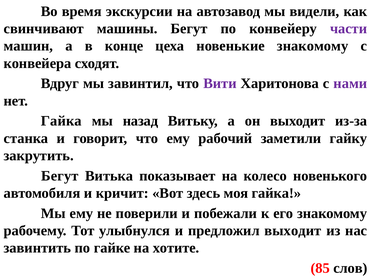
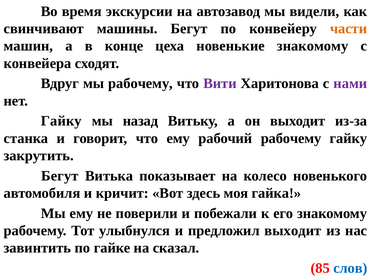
части colour: purple -> orange
мы завинтил: завинтил -> рабочему
Гайка at (61, 121): Гайка -> Гайку
рабочий заметили: заметили -> рабочему
хотите: хотите -> сказал
слов colour: black -> blue
